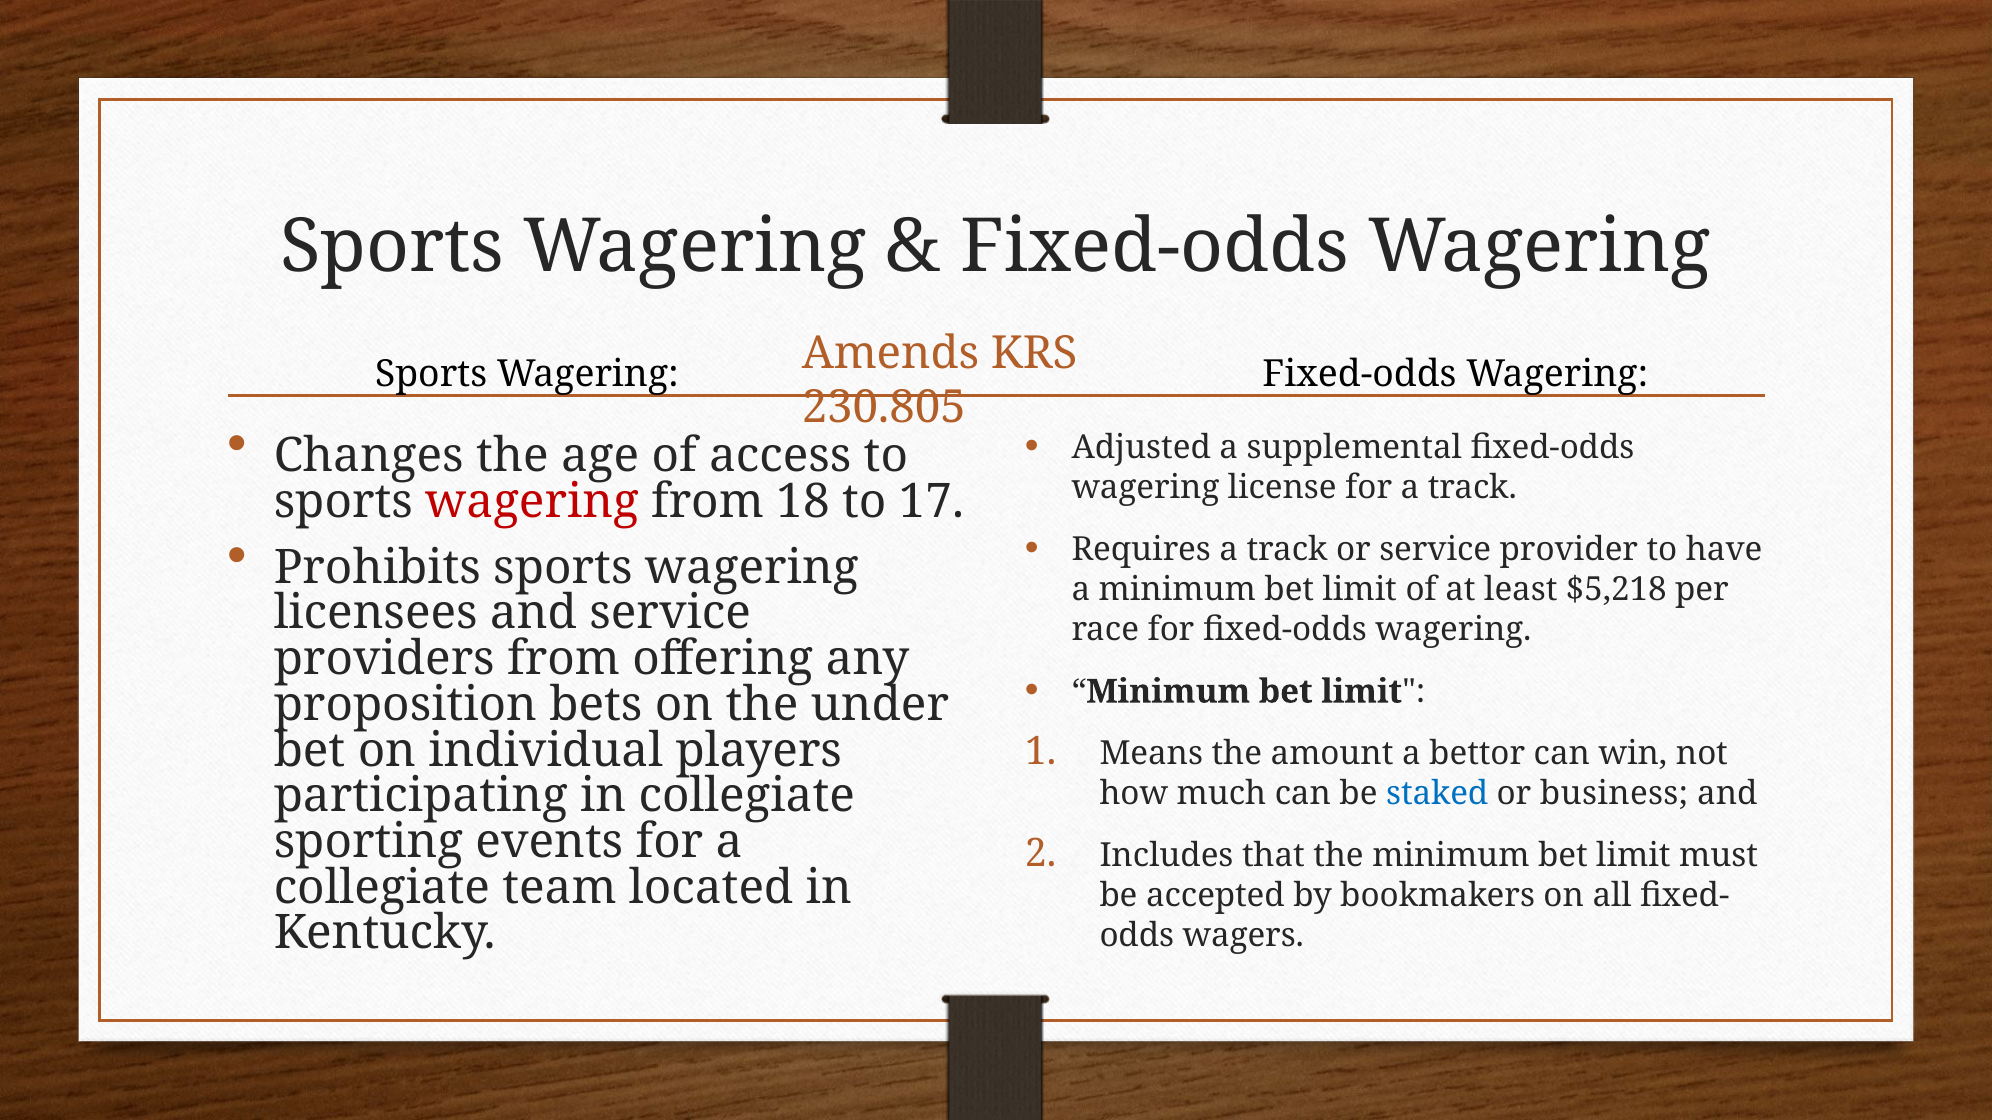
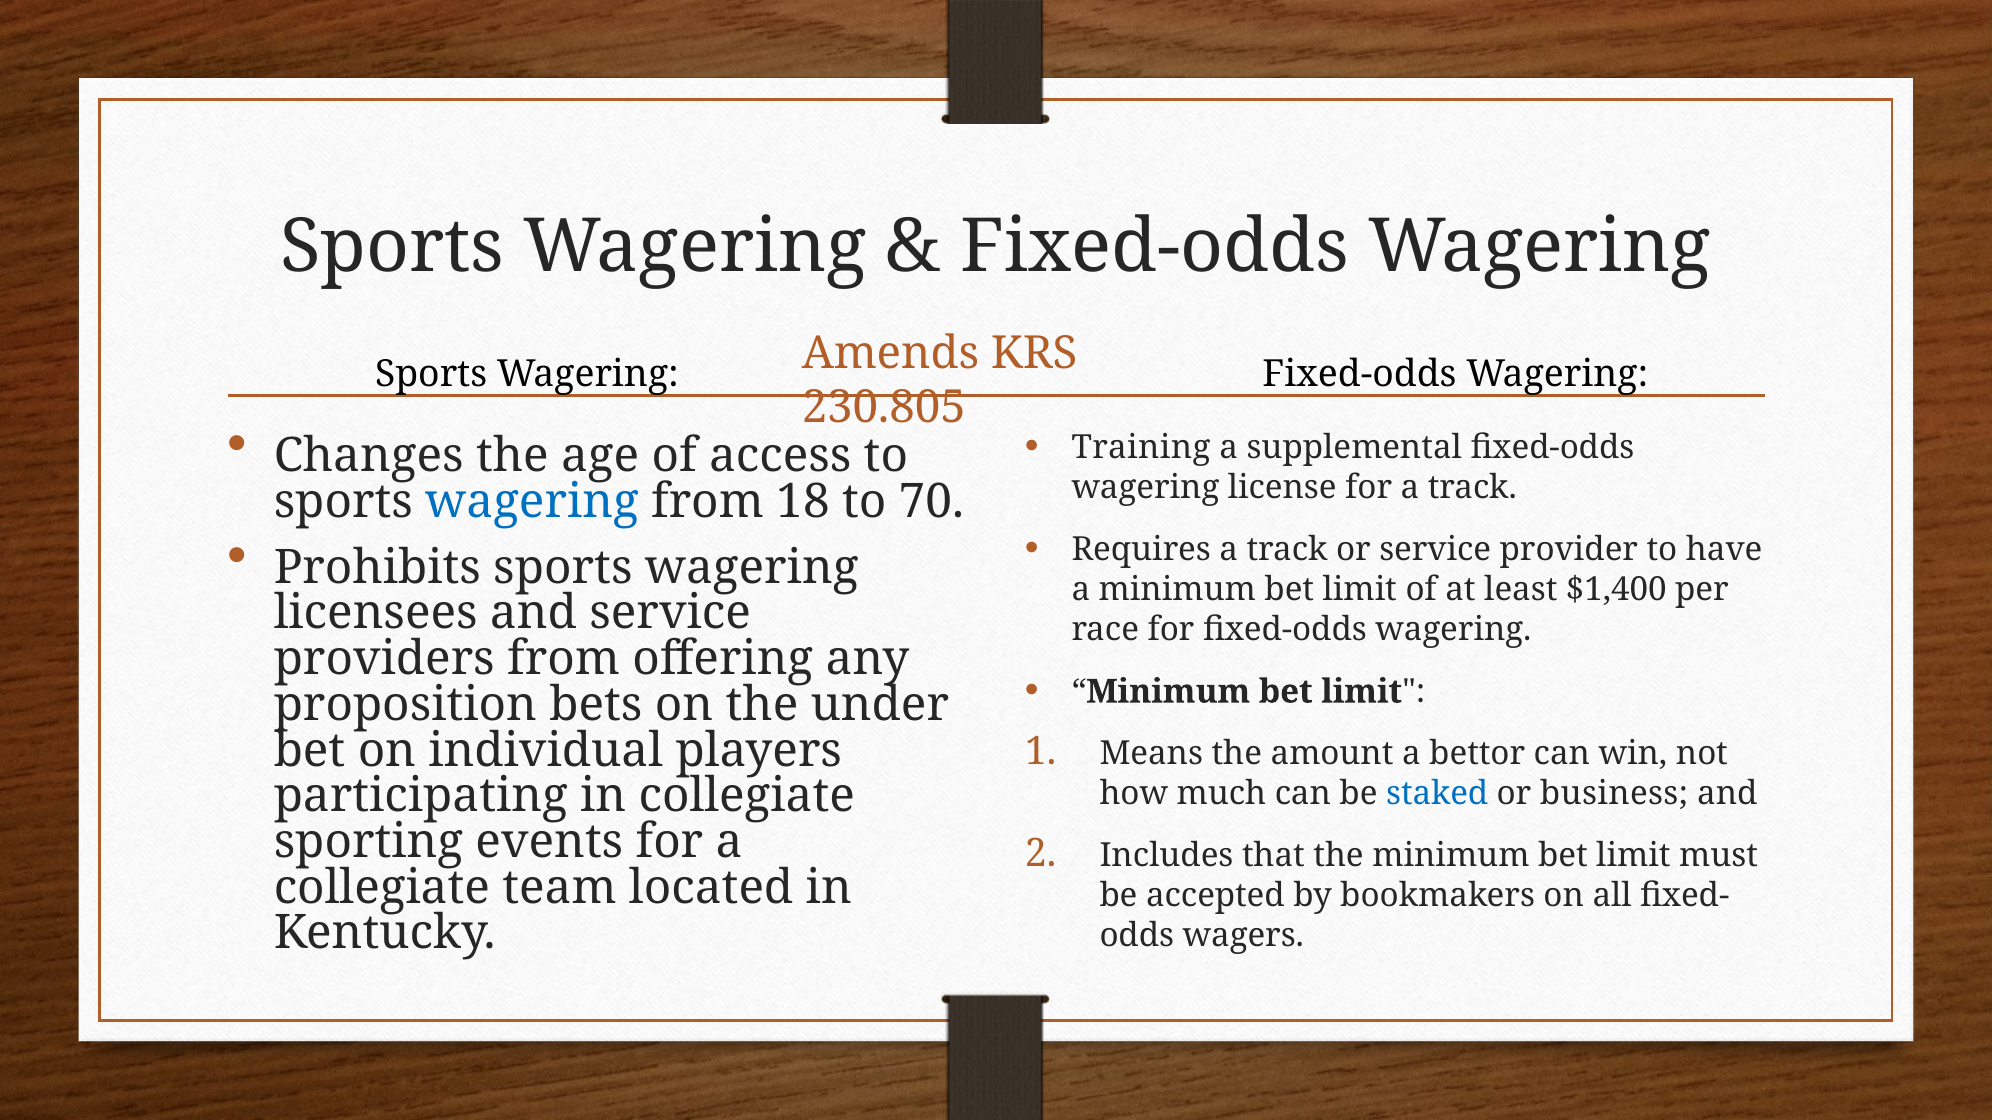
Adjusted: Adjusted -> Training
wagering at (532, 502) colour: red -> blue
17: 17 -> 70
$5,218: $5,218 -> $1,400
